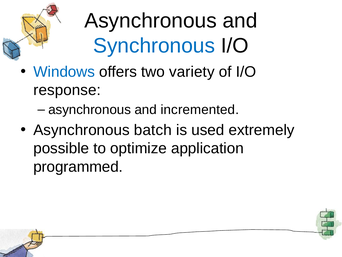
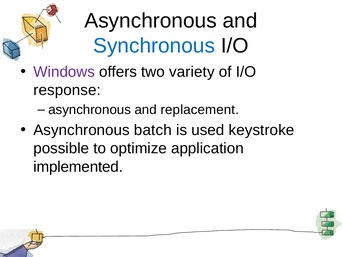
Windows colour: blue -> purple
incremented: incremented -> replacement
extremely: extremely -> keystroke
programmed: programmed -> implemented
